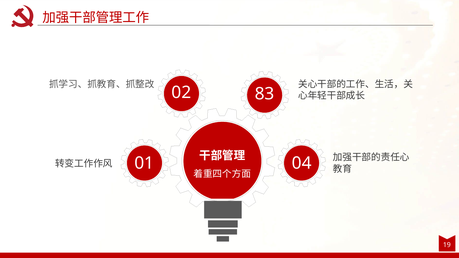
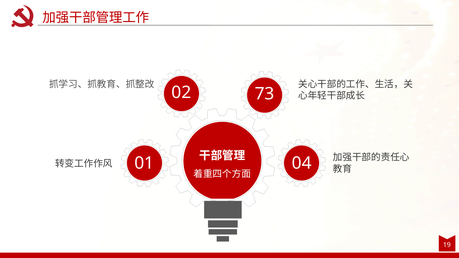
83: 83 -> 73
